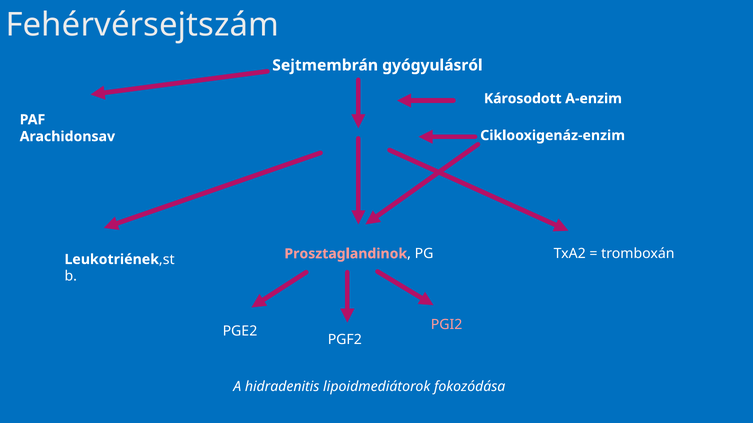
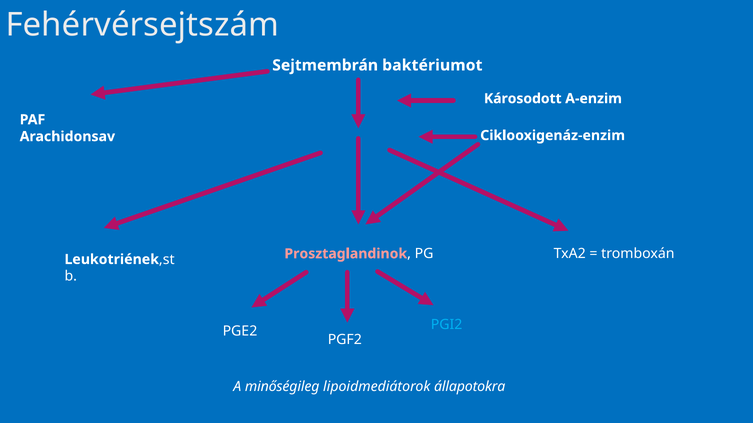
gyógyulásról: gyógyulásról -> baktériumot
PGI2 colour: pink -> light blue
hidradenitis: hidradenitis -> minőségileg
fokozódása: fokozódása -> állapotokra
